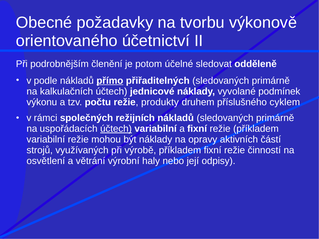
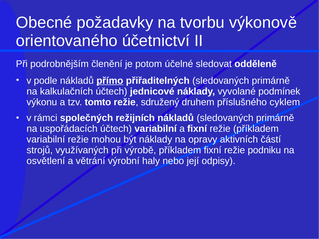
počtu: počtu -> tomto
produkty: produkty -> sdružený
účtech at (116, 129) underline: present -> none
činností: činností -> podniku
